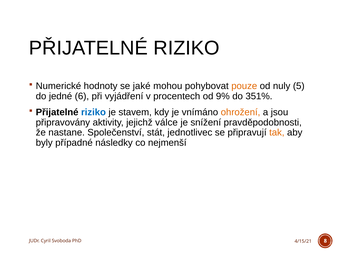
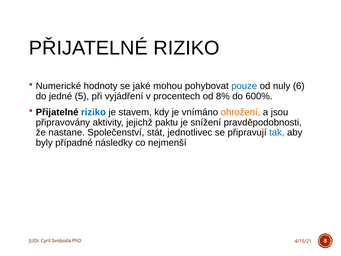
pouze colour: orange -> blue
5: 5 -> 6
6: 6 -> 5
9%: 9% -> 8%
351%: 351% -> 600%
válce: válce -> paktu
tak colour: orange -> blue
